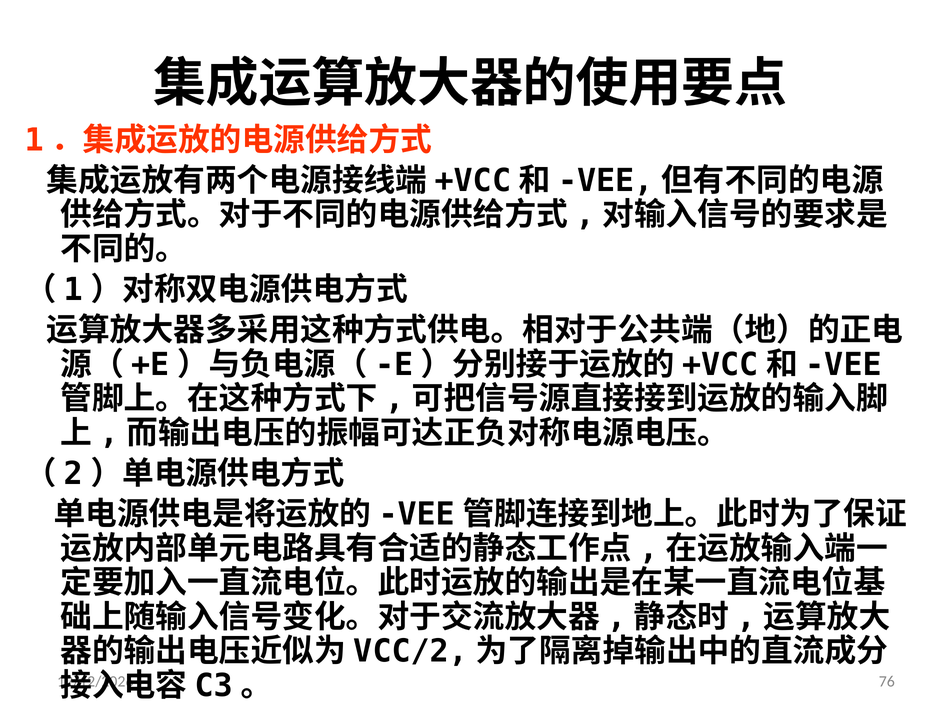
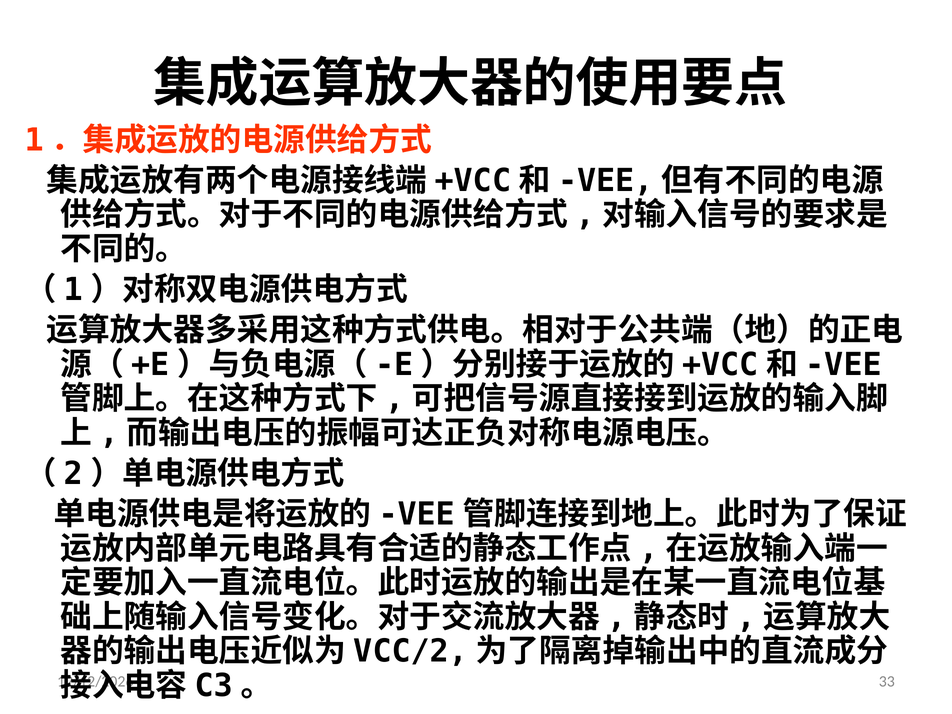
76: 76 -> 33
